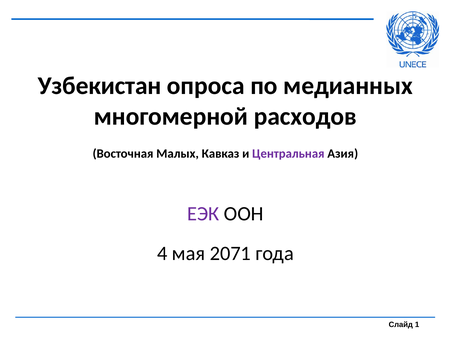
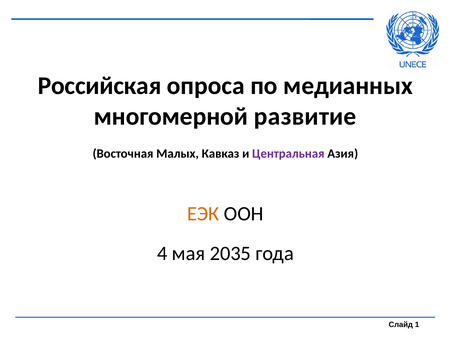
Узбекистан: Узбекистан -> Российская
расходов: расходов -> развитие
ЕЭК colour: purple -> orange
2071: 2071 -> 2035
